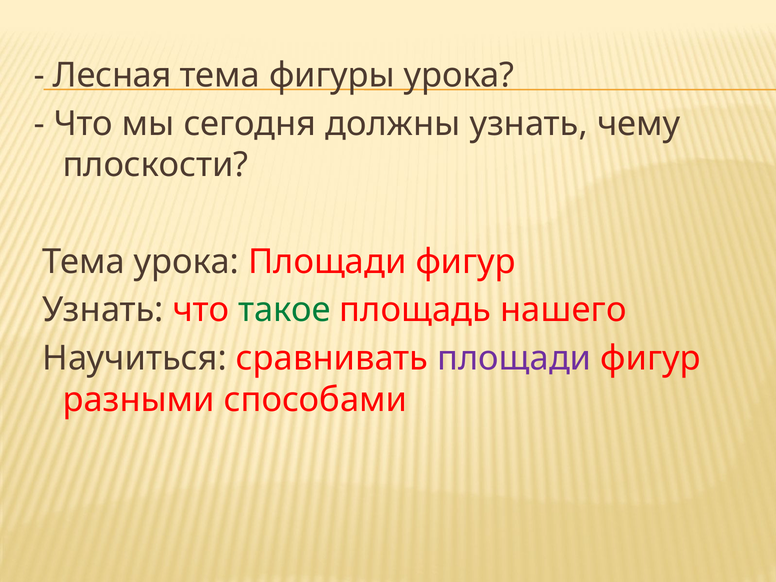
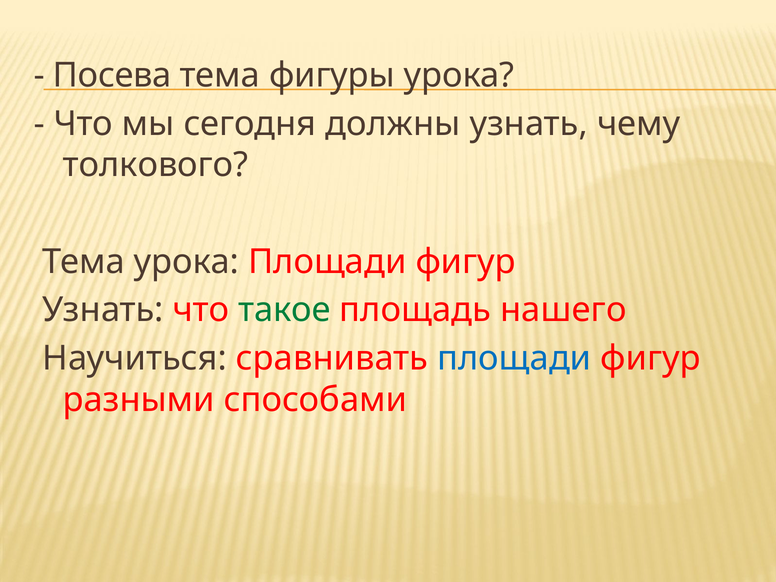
Лесная: Лесная -> Посева
плоскости: плоскости -> толкового
площади at (514, 358) colour: purple -> blue
